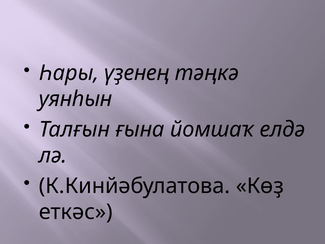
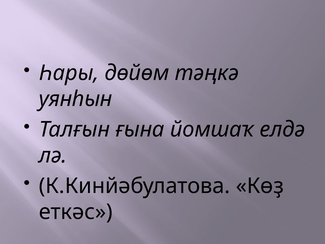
үҙенең: үҙенең -> дөйөм
